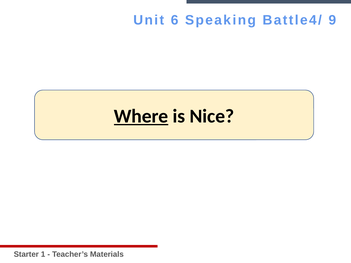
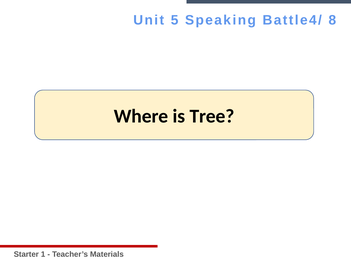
6: 6 -> 5
9: 9 -> 8
Where underline: present -> none
Nice: Nice -> Tree
